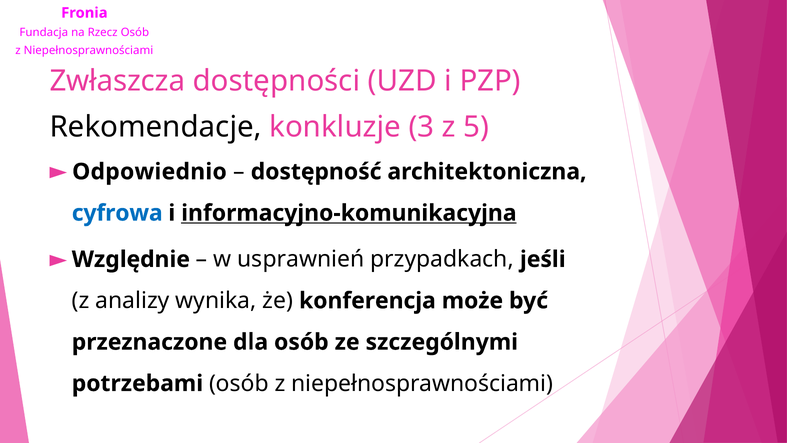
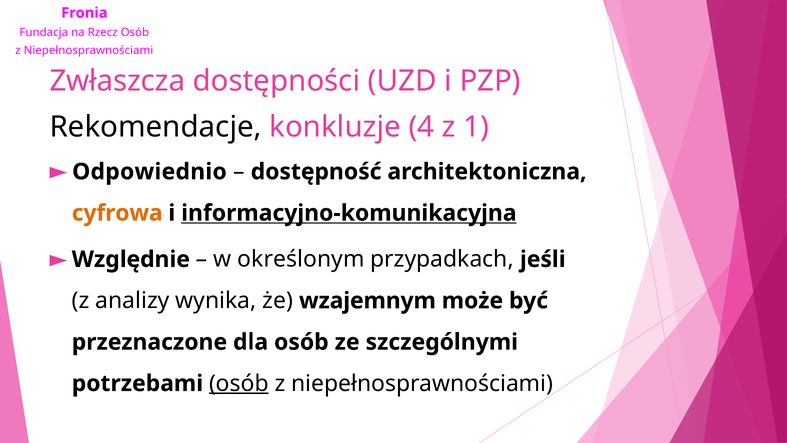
3: 3 -> 4
5: 5 -> 1
cyfrowa colour: blue -> orange
usprawnień: usprawnień -> określonym
konferencja: konferencja -> wzajemnym
osób at (239, 383) underline: none -> present
